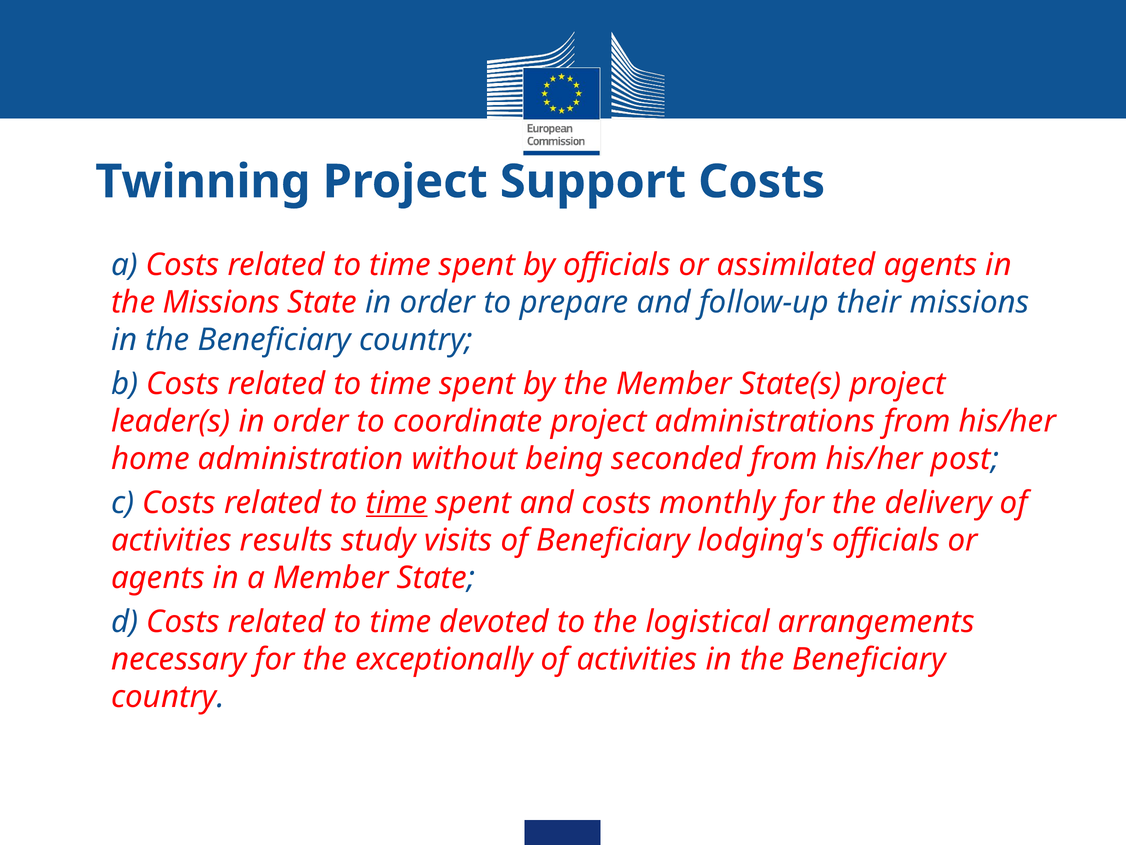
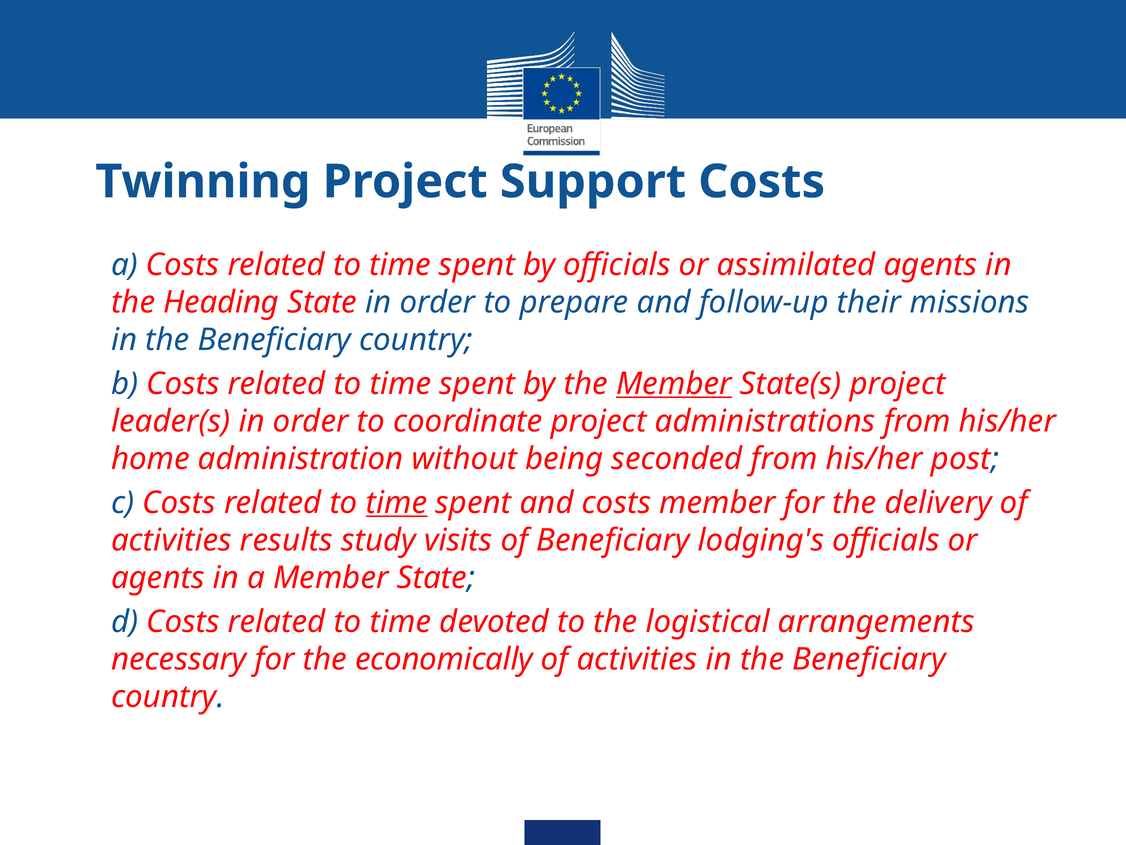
the Missions: Missions -> Heading
Member at (674, 384) underline: none -> present
costs monthly: monthly -> member
exceptionally: exceptionally -> economically
